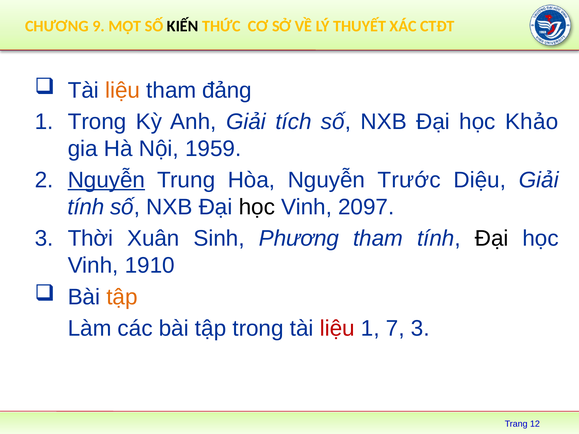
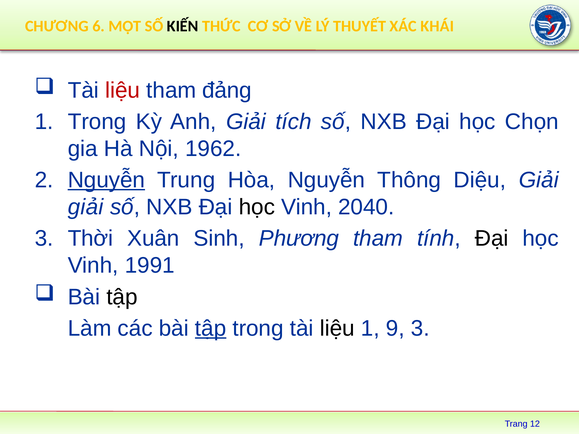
9: 9 -> 6
CTĐT: CTĐT -> KHÁI
liệu at (123, 90) colour: orange -> red
Khảo: Khảo -> Chọn
1959: 1959 -> 1962
Trước: Trước -> Thông
tính at (86, 207): tính -> giải
2097: 2097 -> 2040
1910: 1910 -> 1991
tập at (122, 297) colour: orange -> black
tập at (211, 329) underline: none -> present
liệu at (337, 329) colour: red -> black
7: 7 -> 9
